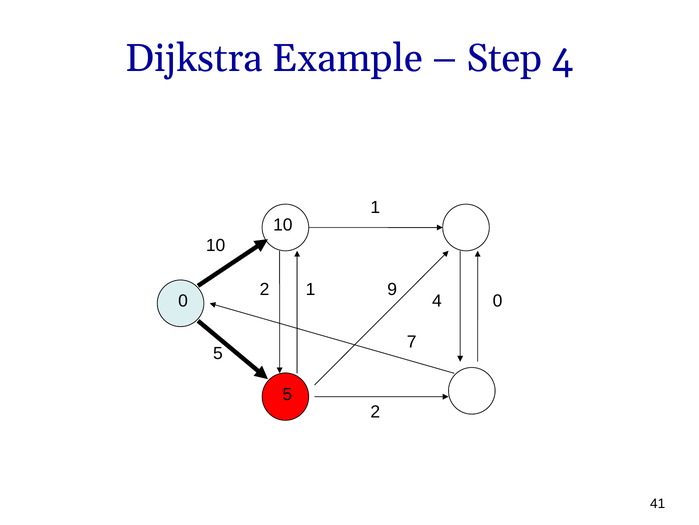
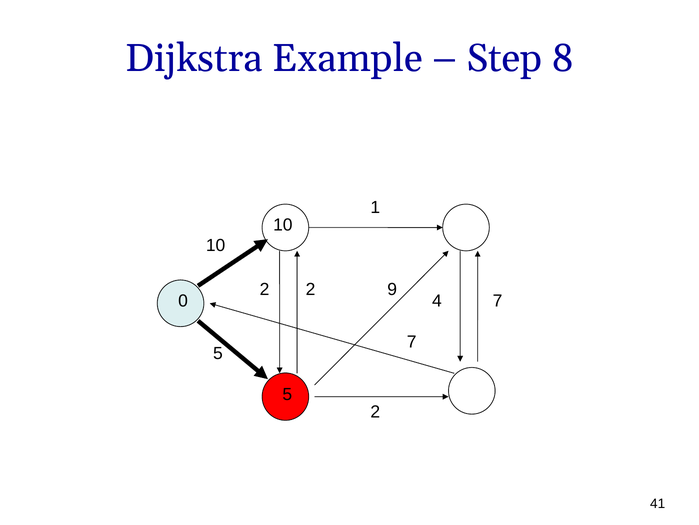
Step 4: 4 -> 8
1 at (311, 289): 1 -> 2
4 0: 0 -> 7
